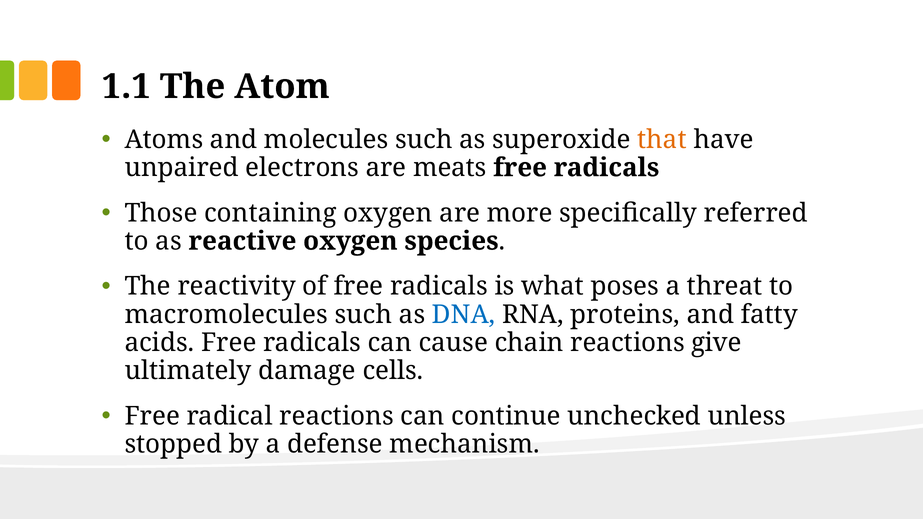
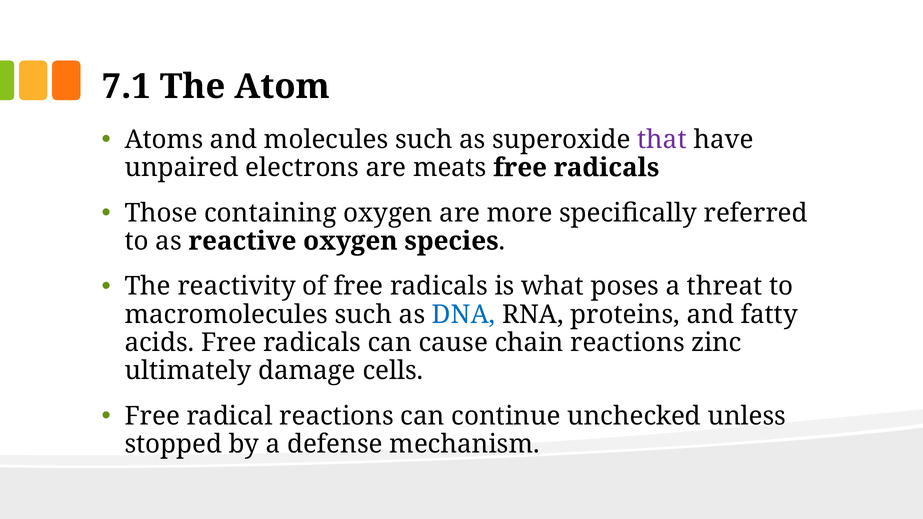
1.1: 1.1 -> 7.1
that colour: orange -> purple
give: give -> zinc
